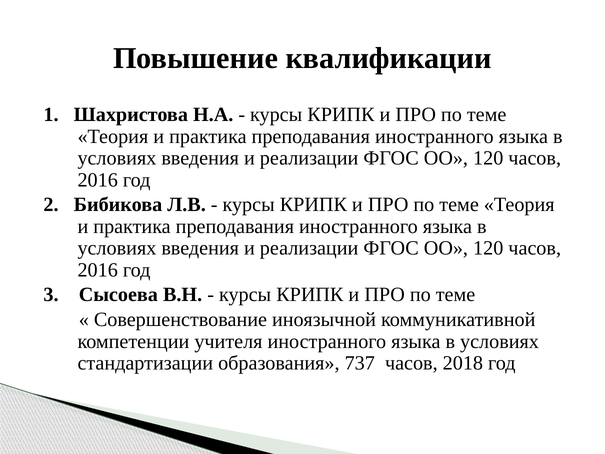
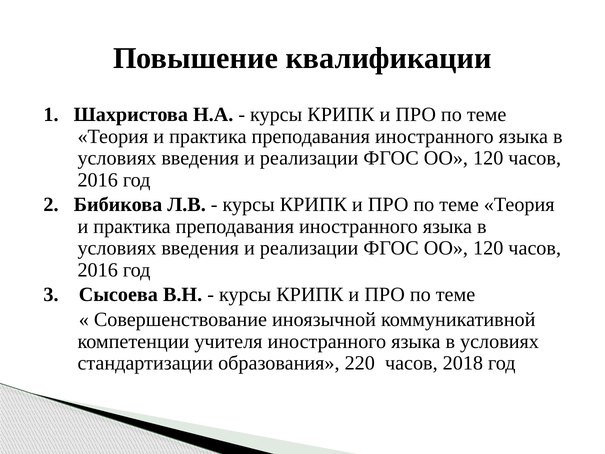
737: 737 -> 220
